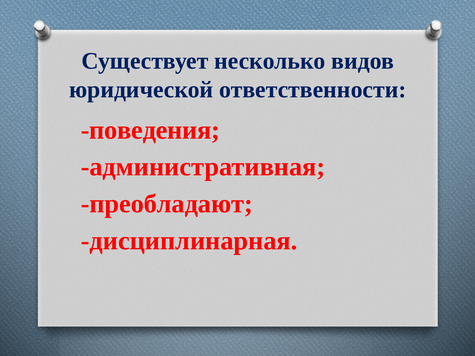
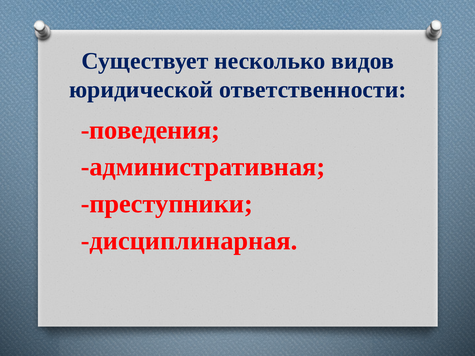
преобладают: преобладают -> преступники
